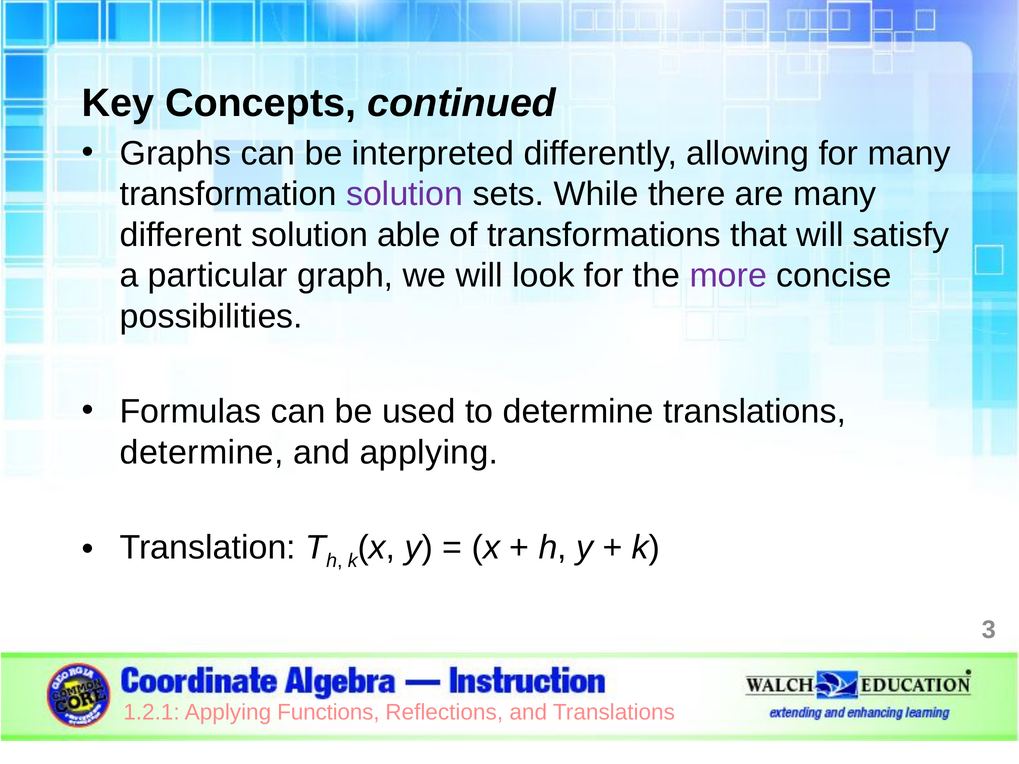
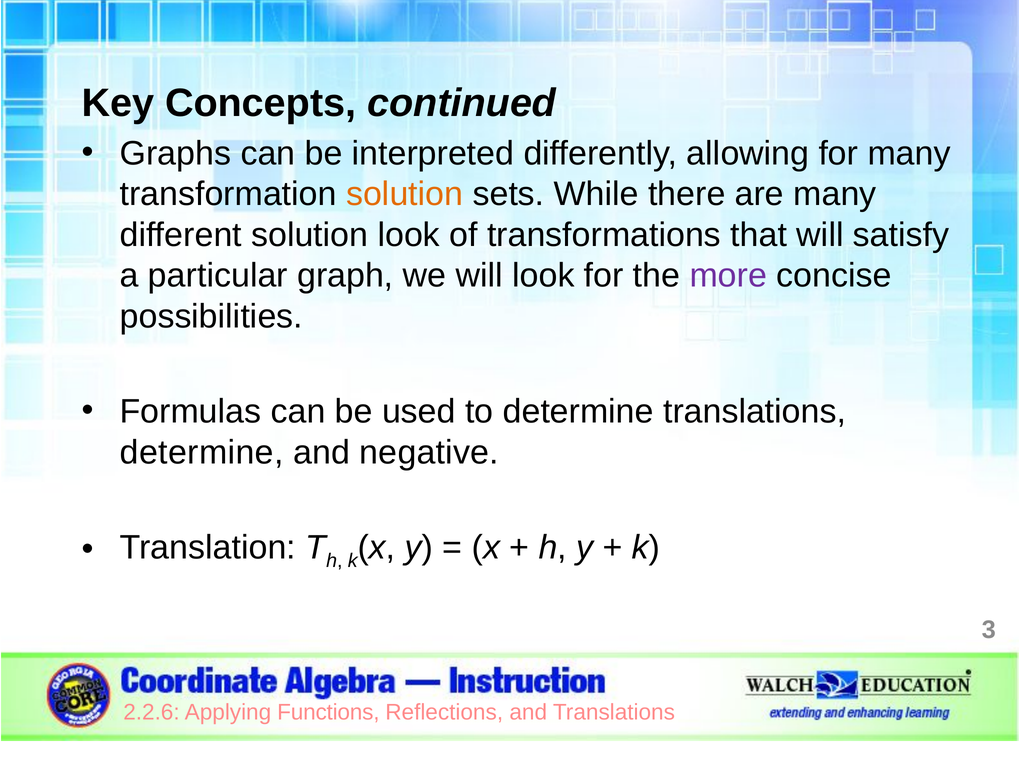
solution at (405, 194) colour: purple -> orange
solution able: able -> look
and applying: applying -> negative
1.2.1: 1.2.1 -> 2.2.6
